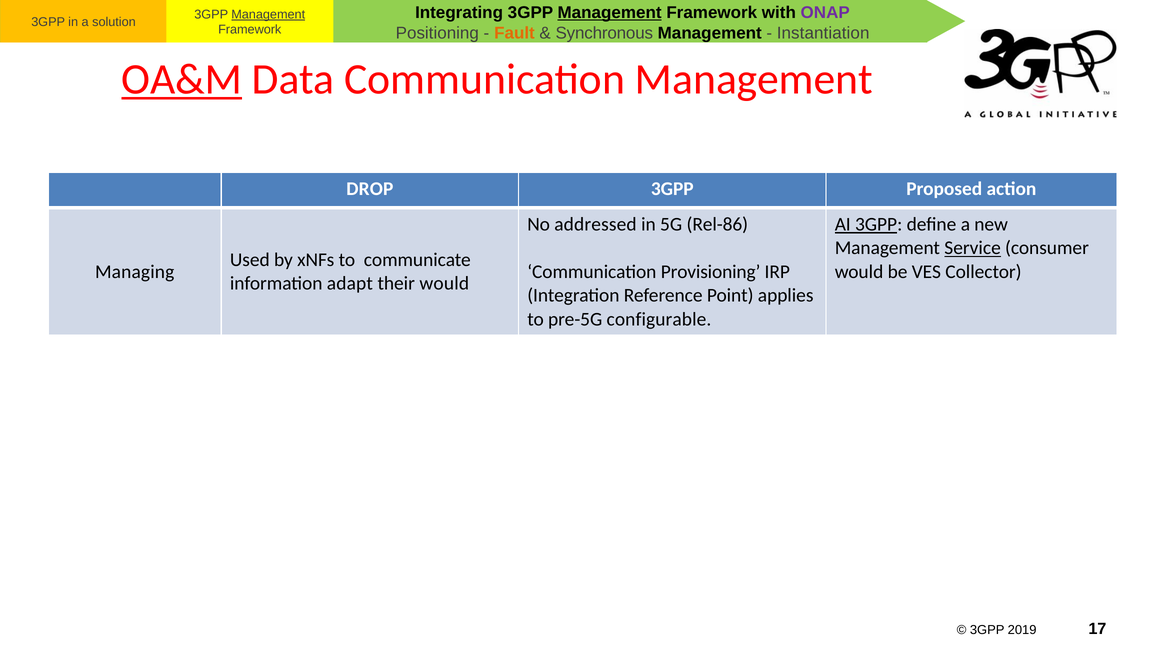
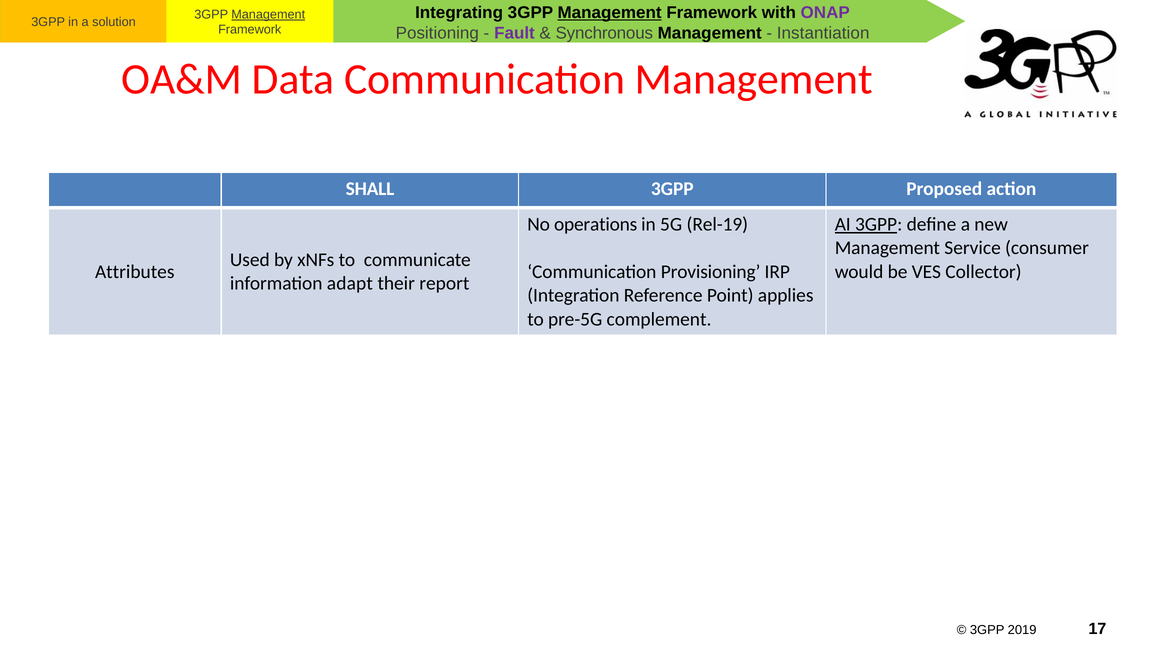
Fault colour: orange -> purple
OA&M underline: present -> none
DROP: DROP -> SHALL
addressed: addressed -> operations
Rel-86: Rel-86 -> Rel-19
Service underline: present -> none
Managing: Managing -> Attributes
their would: would -> report
configurable: configurable -> complement
